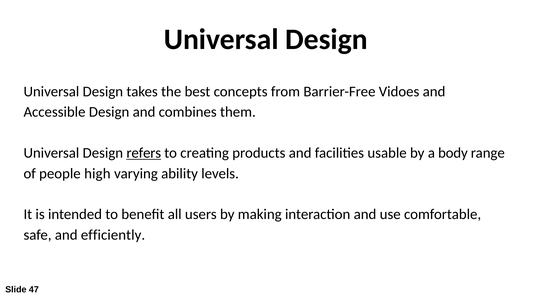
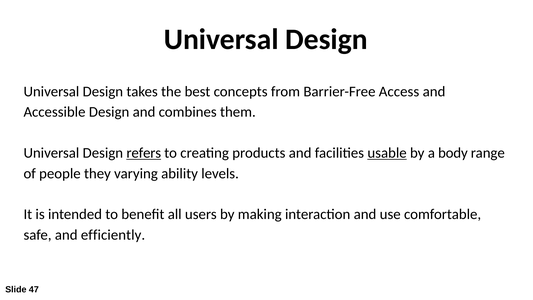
Vidoes: Vidoes -> Access
usable underline: none -> present
high: high -> they
